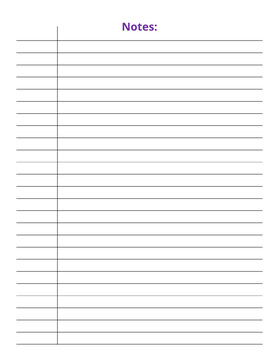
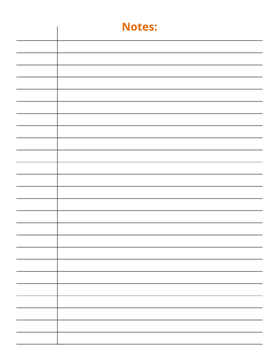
Notes colour: purple -> orange
